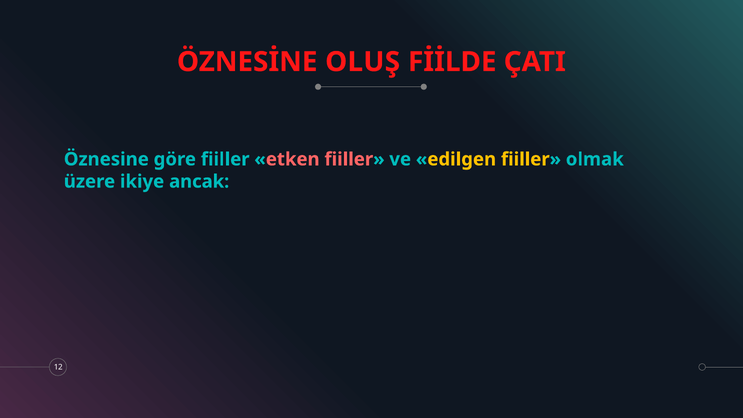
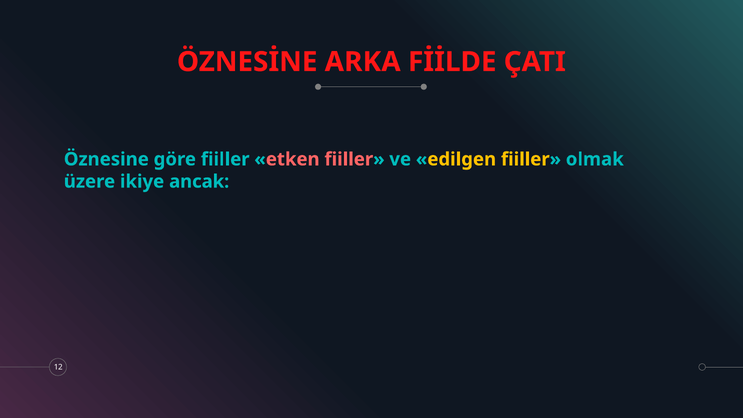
OLUŞ: OLUŞ -> ARKA
